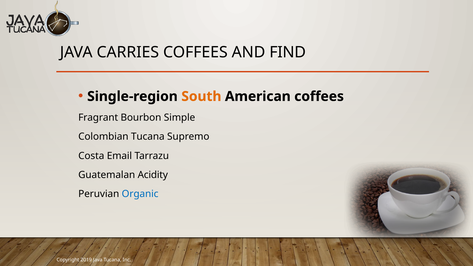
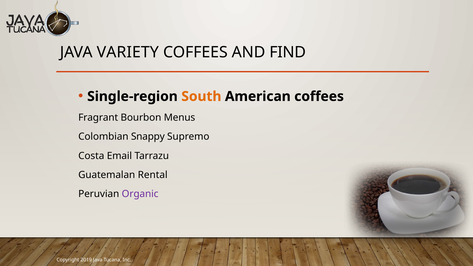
CARRIES: CARRIES -> VARIETY
Simple: Simple -> Menus
Colombian Tucana: Tucana -> Snappy
Acidity: Acidity -> Rental
Organic colour: blue -> purple
